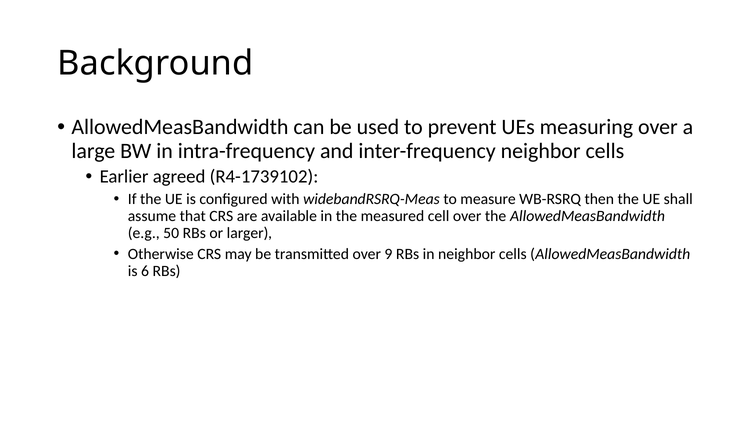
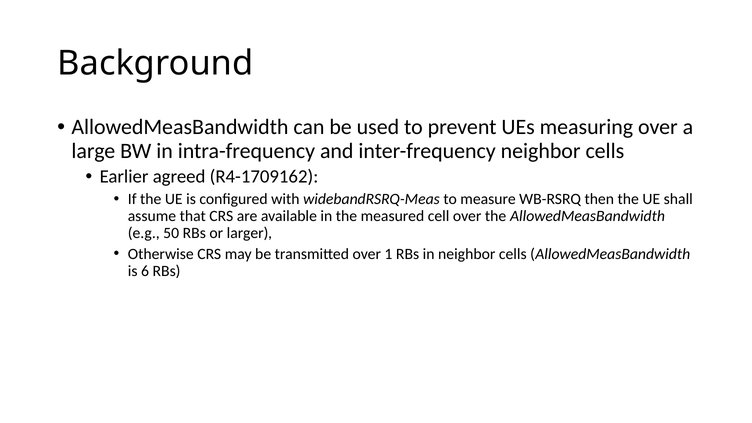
R4-1739102: R4-1739102 -> R4-1709162
9: 9 -> 1
